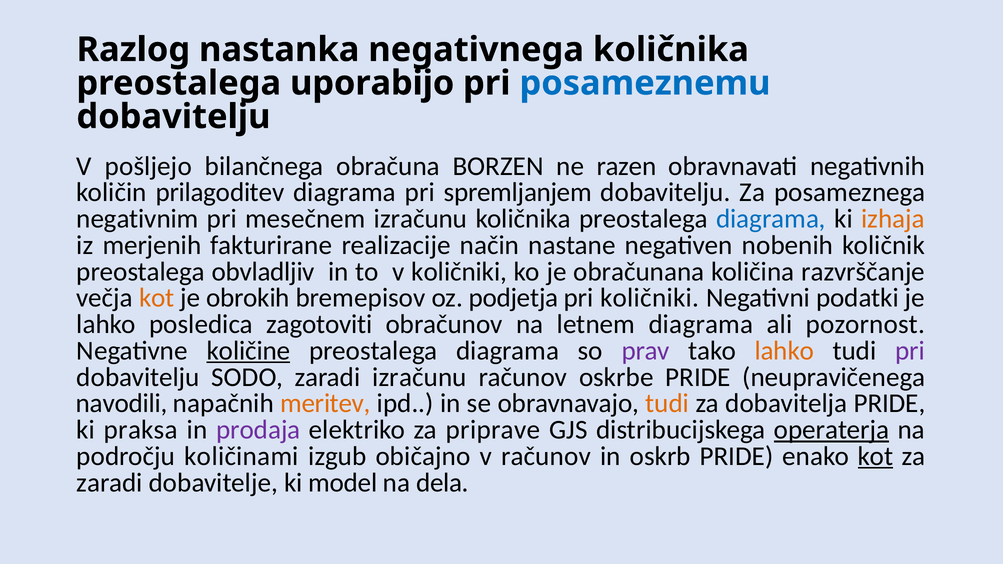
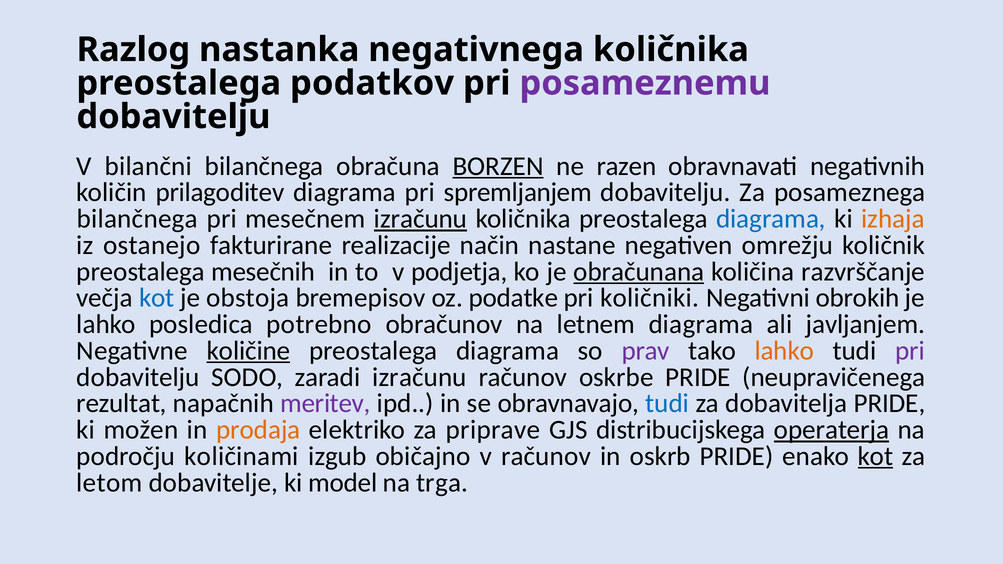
uporabijo: uporabijo -> podatkov
posameznemu colour: blue -> purple
pošljejo: pošljejo -> bilančni
BORZEN underline: none -> present
negativnim at (137, 219): negativnim -> bilančnega
izračunu at (421, 219) underline: none -> present
merjenih: merjenih -> ostanejo
nobenih: nobenih -> omrežju
obvladljiv: obvladljiv -> mesečnih
v količniki: količniki -> podjetja
obračunana underline: none -> present
kot at (157, 298) colour: orange -> blue
obrokih: obrokih -> obstoja
podjetja: podjetja -> podatke
podatki: podatki -> obrokih
zagotoviti: zagotoviti -> potrebno
pozornost: pozornost -> javljanjem
navodili: navodili -> rezultat
meritev colour: orange -> purple
tudi at (667, 404) colour: orange -> blue
praksa: praksa -> možen
prodaja colour: purple -> orange
zaradi at (110, 483): zaradi -> letom
dela: dela -> trga
